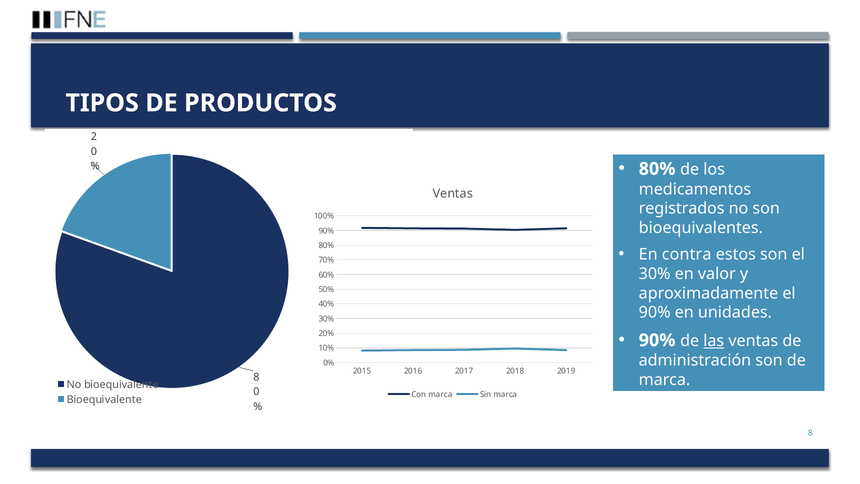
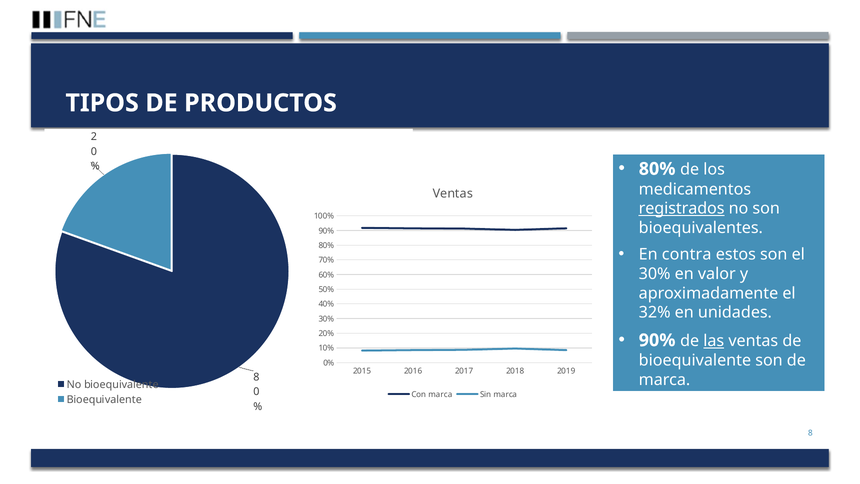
registrados underline: none -> present
90% at (655, 312): 90% -> 32%
administración at (695, 360): administración -> bioequivalente
